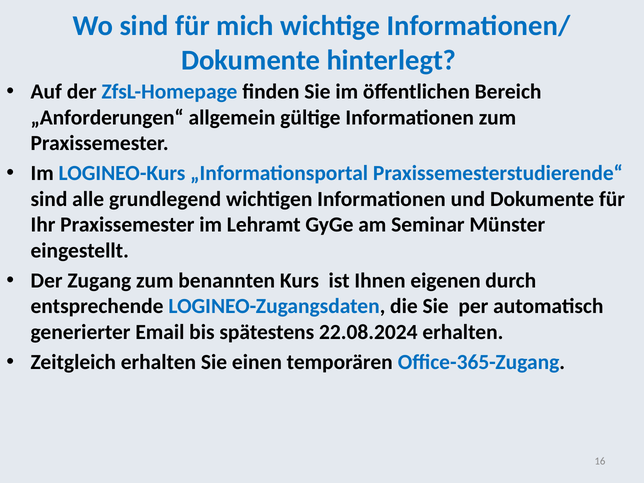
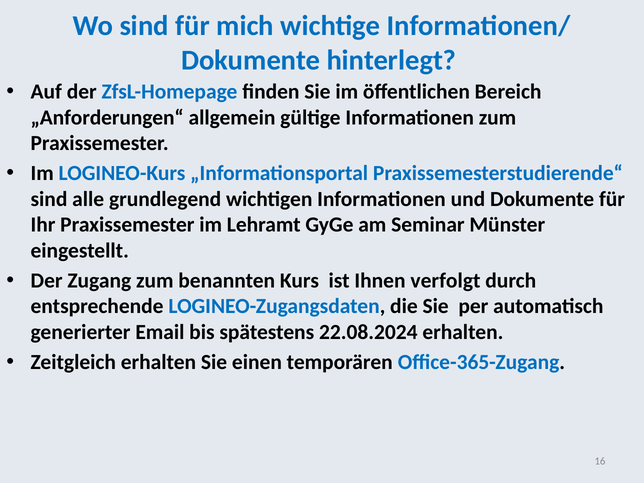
eigenen: eigenen -> verfolgt
